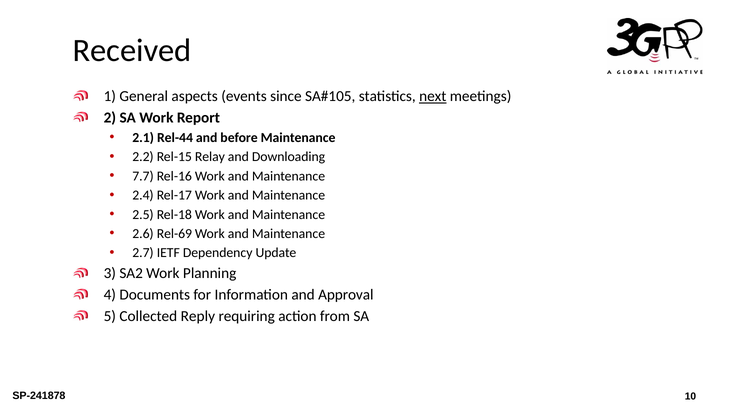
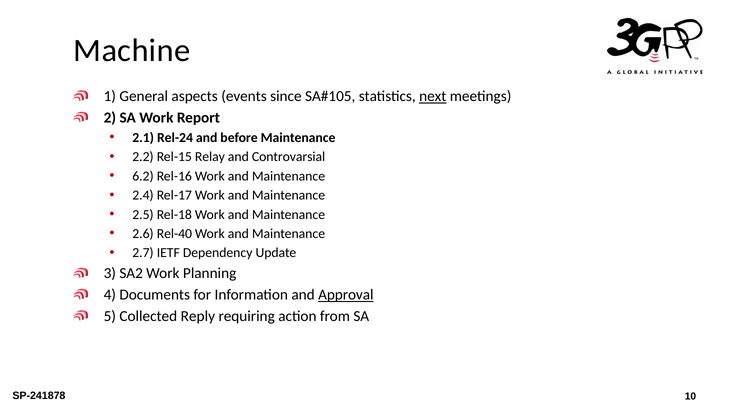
Received: Received -> Machine
Rel-44: Rel-44 -> Rel-24
Downloading: Downloading -> Controvarsial
7.7: 7.7 -> 6.2
Rel-69: Rel-69 -> Rel-40
Approval underline: none -> present
